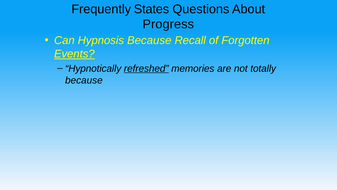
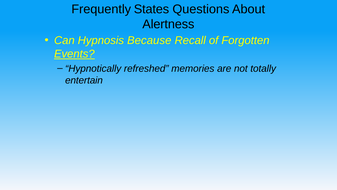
Progress: Progress -> Alertness
refreshed underline: present -> none
because at (84, 80): because -> entertain
